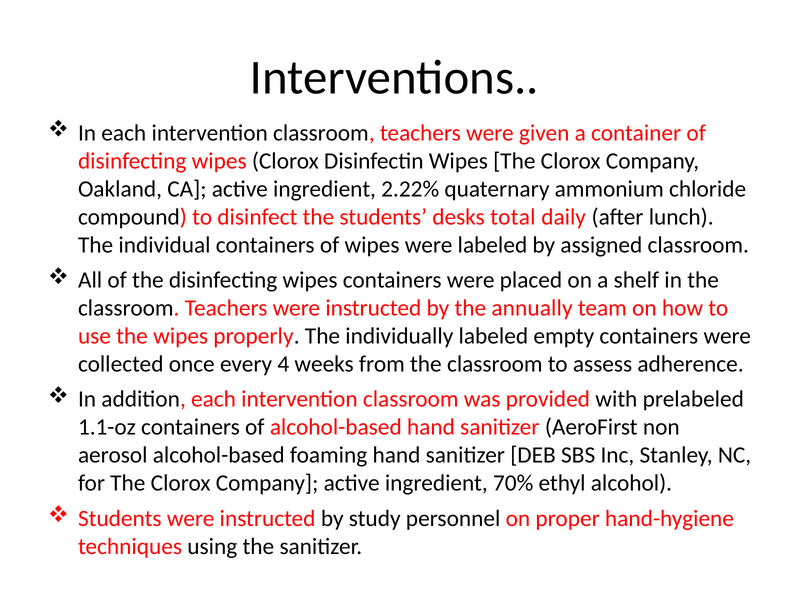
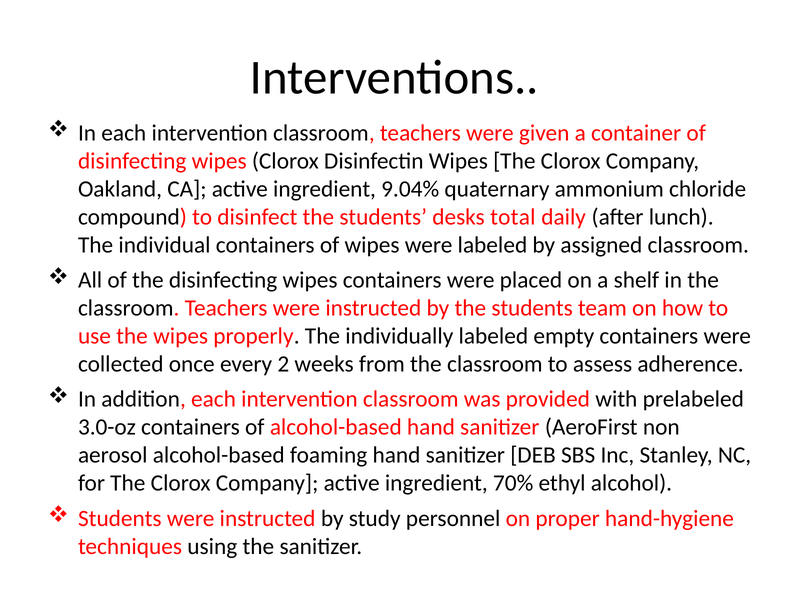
2.22%: 2.22% -> 9.04%
by the annually: annually -> students
4: 4 -> 2
1.1-oz: 1.1-oz -> 3.0-oz
